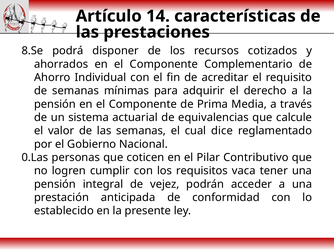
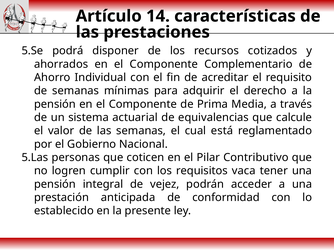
8.Se: 8.Se -> 5.Se
dice: dice -> está
0.Las: 0.Las -> 5.Las
